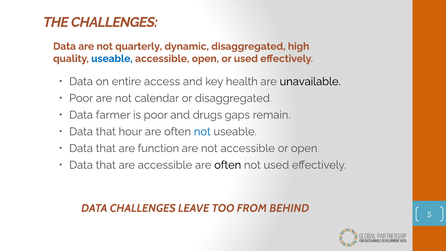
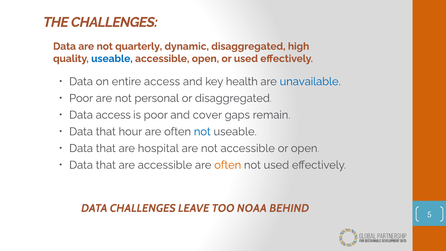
unavailable colour: black -> blue
calendar: calendar -> personal
Data farmer: farmer -> access
drugs: drugs -> cover
function: function -> hospital
often at (228, 165) colour: black -> orange
FROM: FROM -> NOAA
